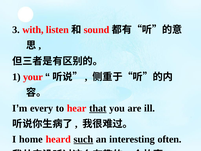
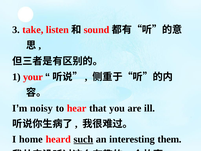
with: with -> take
every: every -> noisy
that underline: present -> none
often: often -> them
